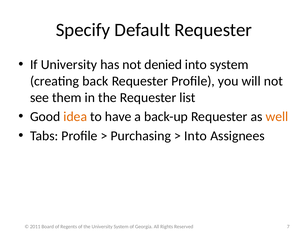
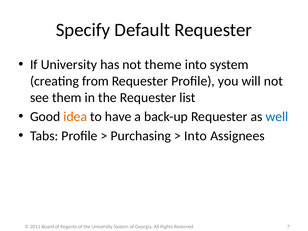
denied: denied -> theme
back: back -> from
well colour: orange -> blue
